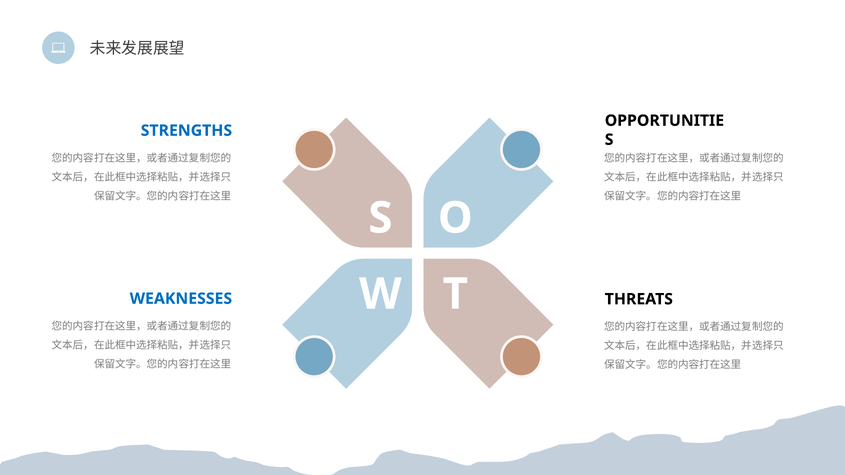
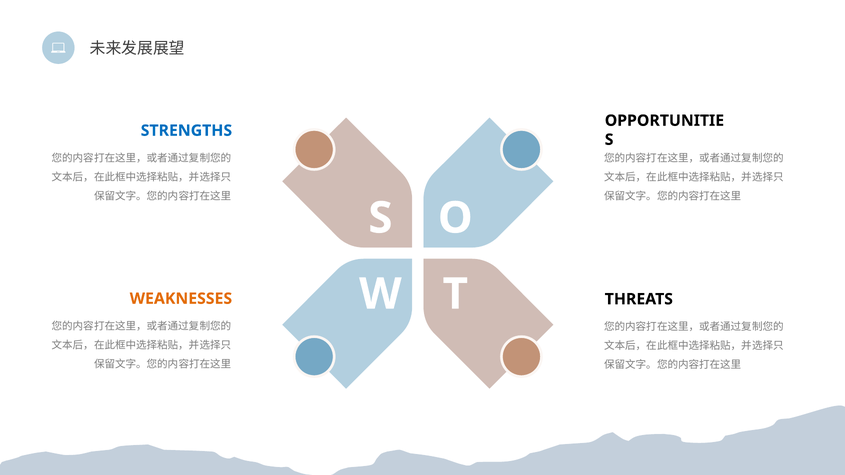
WEAKNESSES colour: blue -> orange
